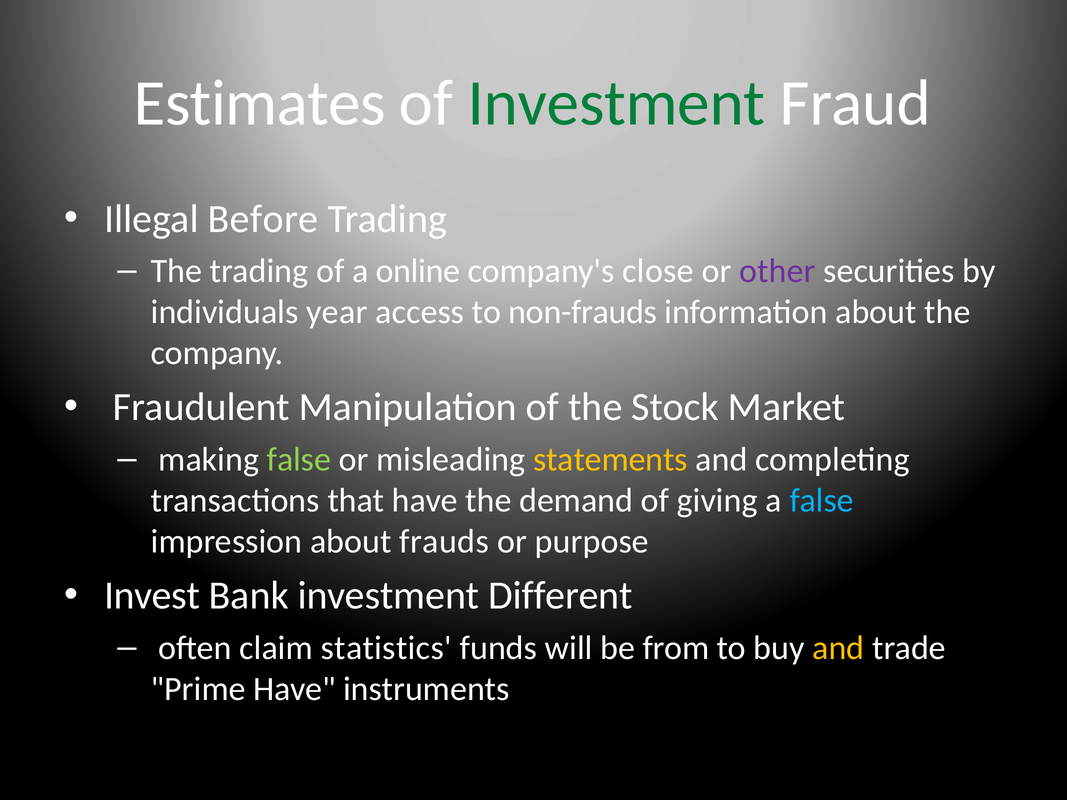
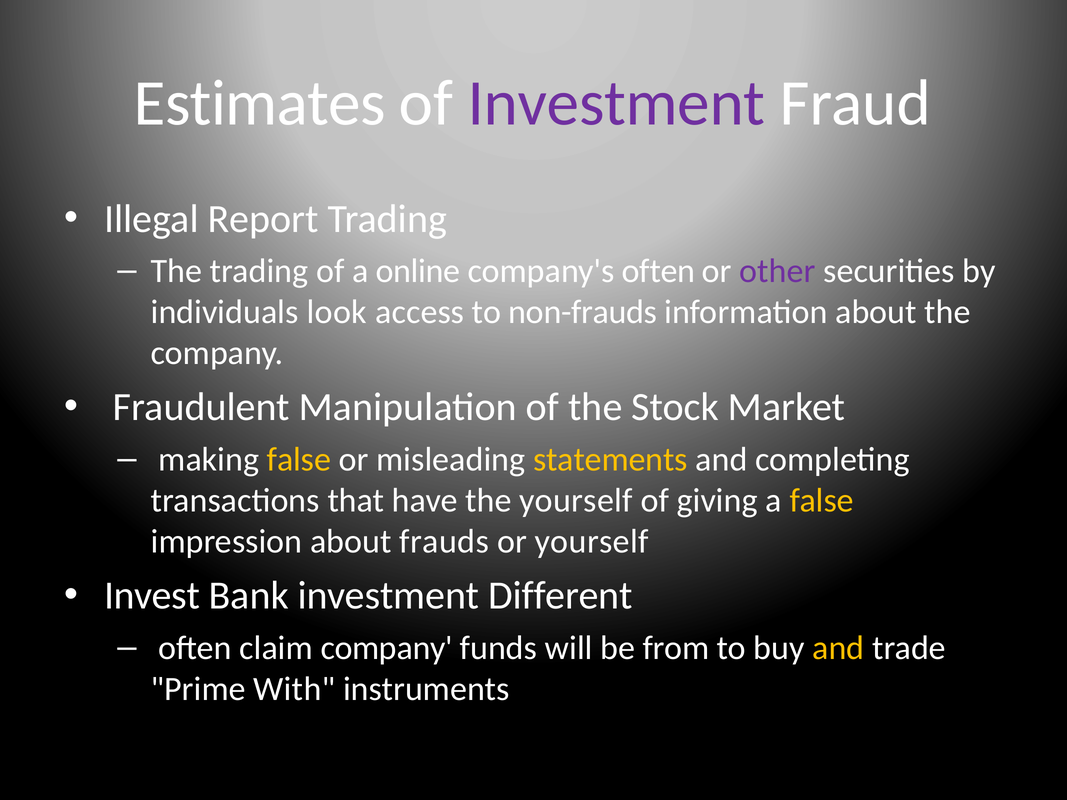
Investment at (617, 103) colour: green -> purple
Before: Before -> Report
company's close: close -> often
year: year -> look
false at (299, 460) colour: light green -> yellow
the demand: demand -> yourself
false at (822, 501) colour: light blue -> yellow
or purpose: purpose -> yourself
claim statistics: statistics -> company
Prime Have: Have -> With
